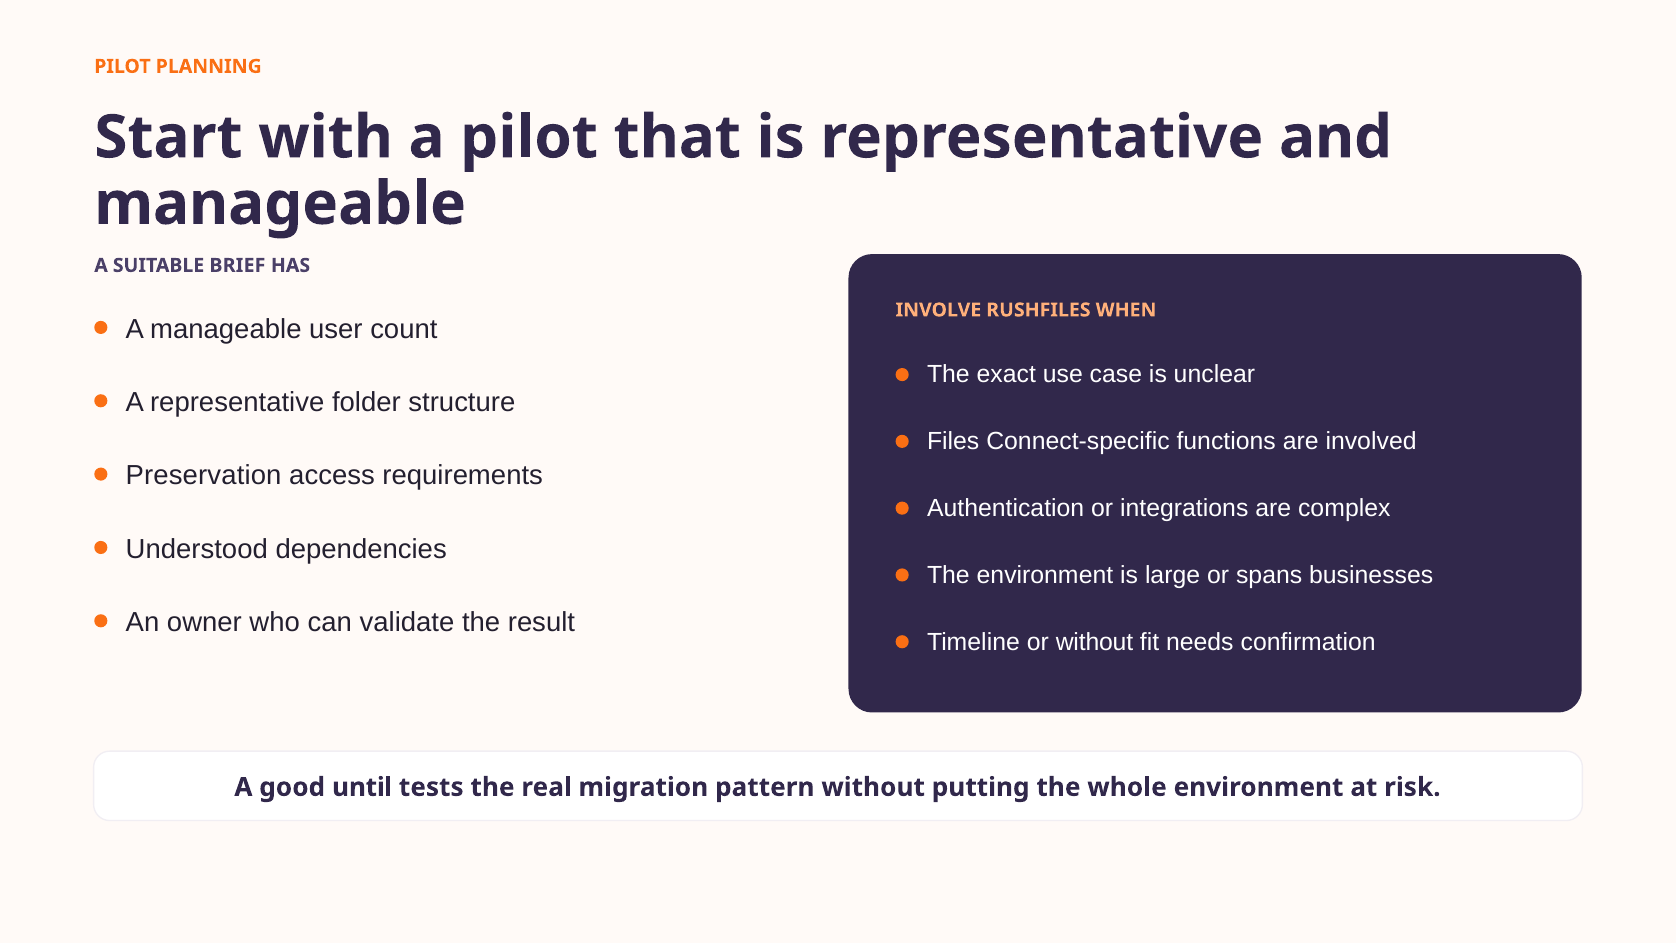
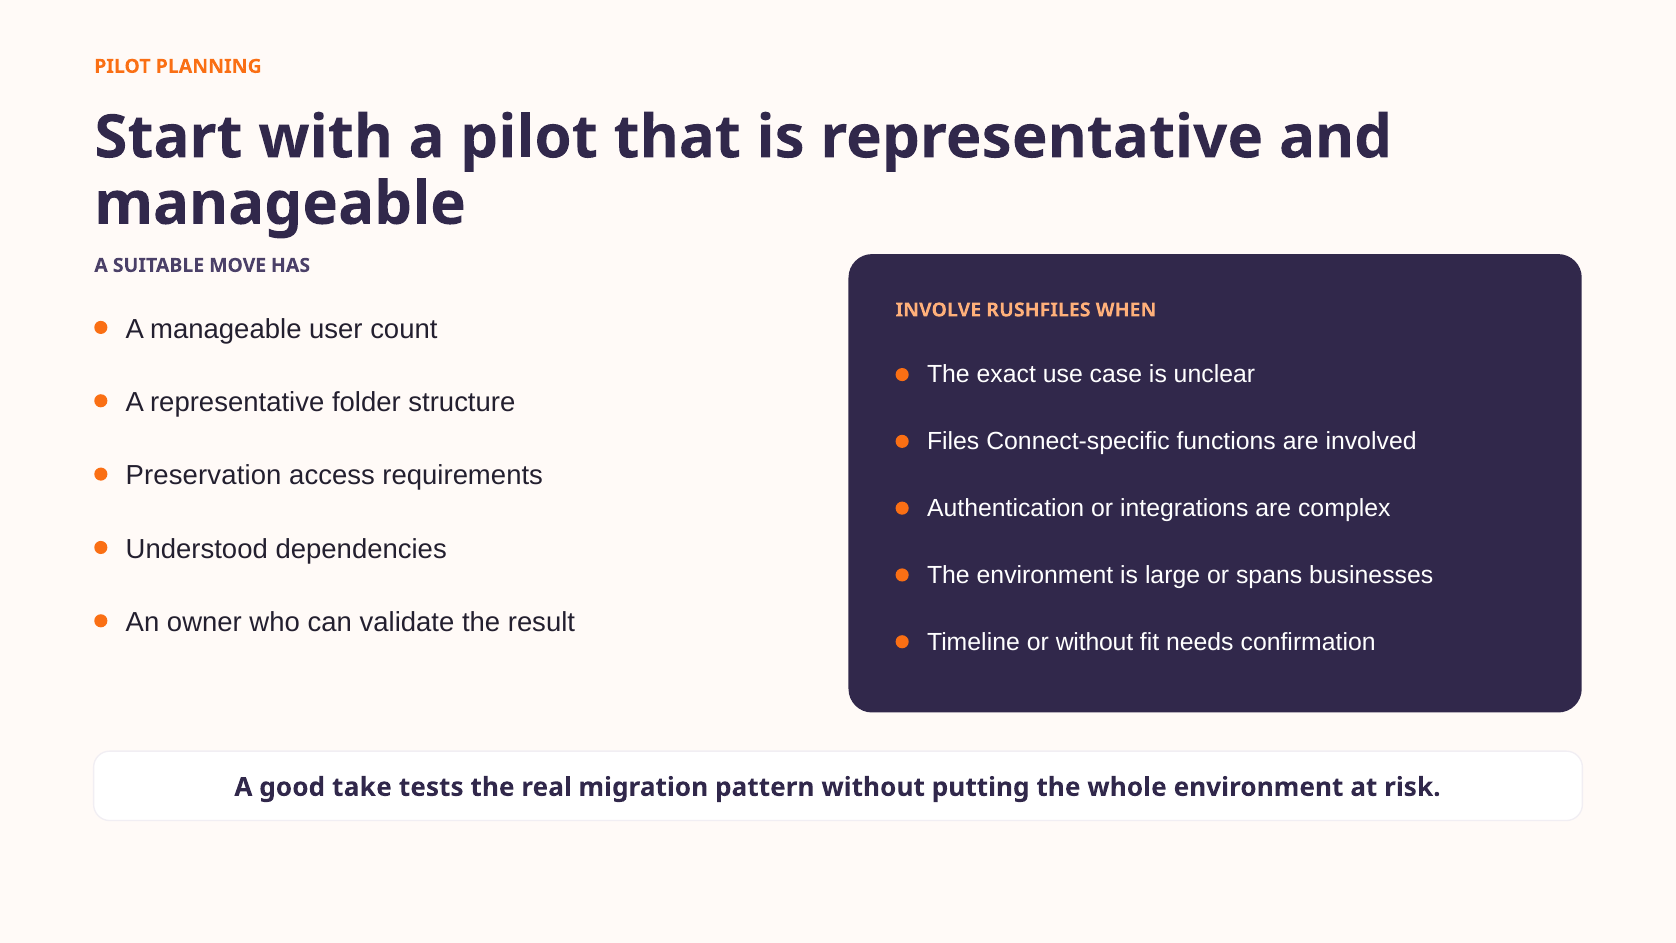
BRIEF: BRIEF -> MOVE
until: until -> take
